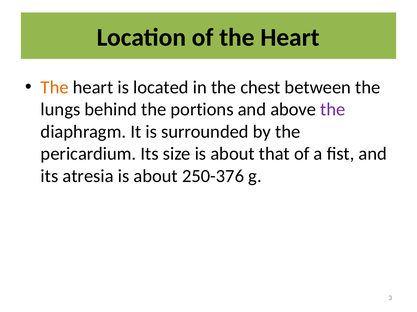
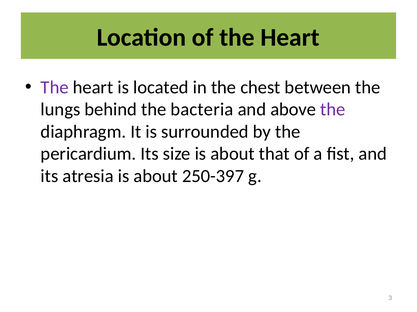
The at (55, 87) colour: orange -> purple
portions: portions -> bacteria
250-376: 250-376 -> 250-397
